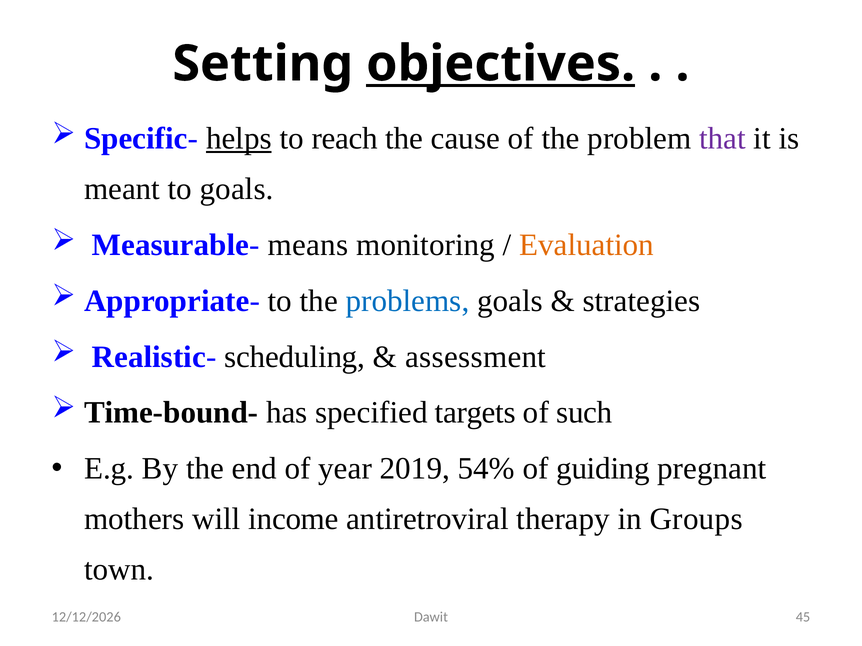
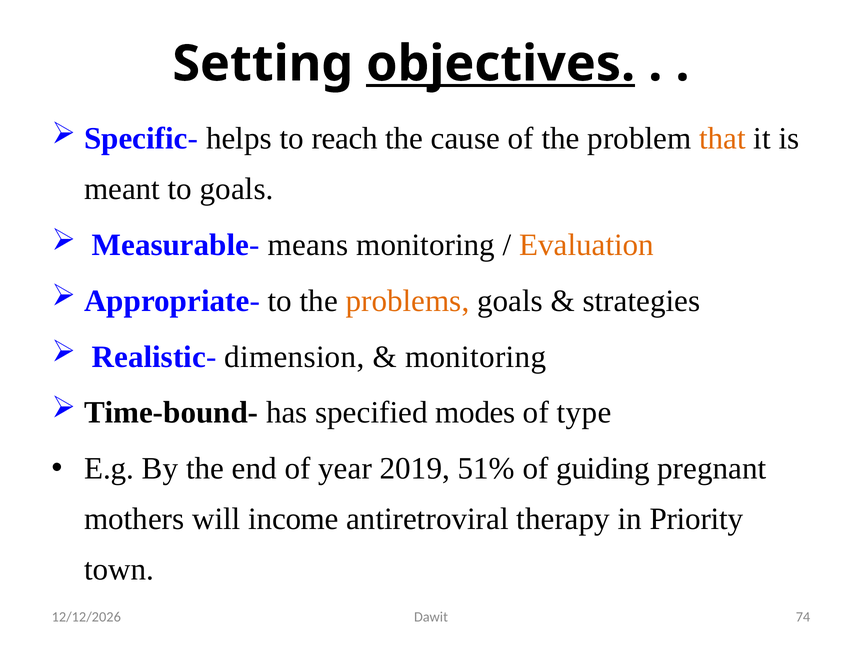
helps underline: present -> none
that colour: purple -> orange
problems colour: blue -> orange
scheduling: scheduling -> dimension
assessment at (476, 357): assessment -> monitoring
targets: targets -> modes
such: such -> type
54%: 54% -> 51%
Groups: Groups -> Priority
45: 45 -> 74
